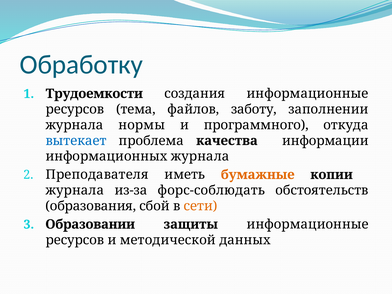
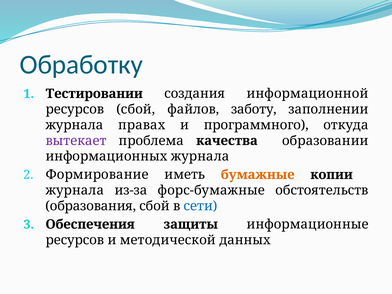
Трудоемкости: Трудоемкости -> Тестировании
создания информационные: информационные -> информационной
ресурсов тема: тема -> сбой
нормы: нормы -> правах
вытекает colour: blue -> purple
информации: информации -> образовании
Преподавателя: Преподавателя -> Формирование
форс-соблюдать: форс-соблюдать -> форс-бумажные
сети colour: orange -> blue
Образовании: Образовании -> Обеспечения
